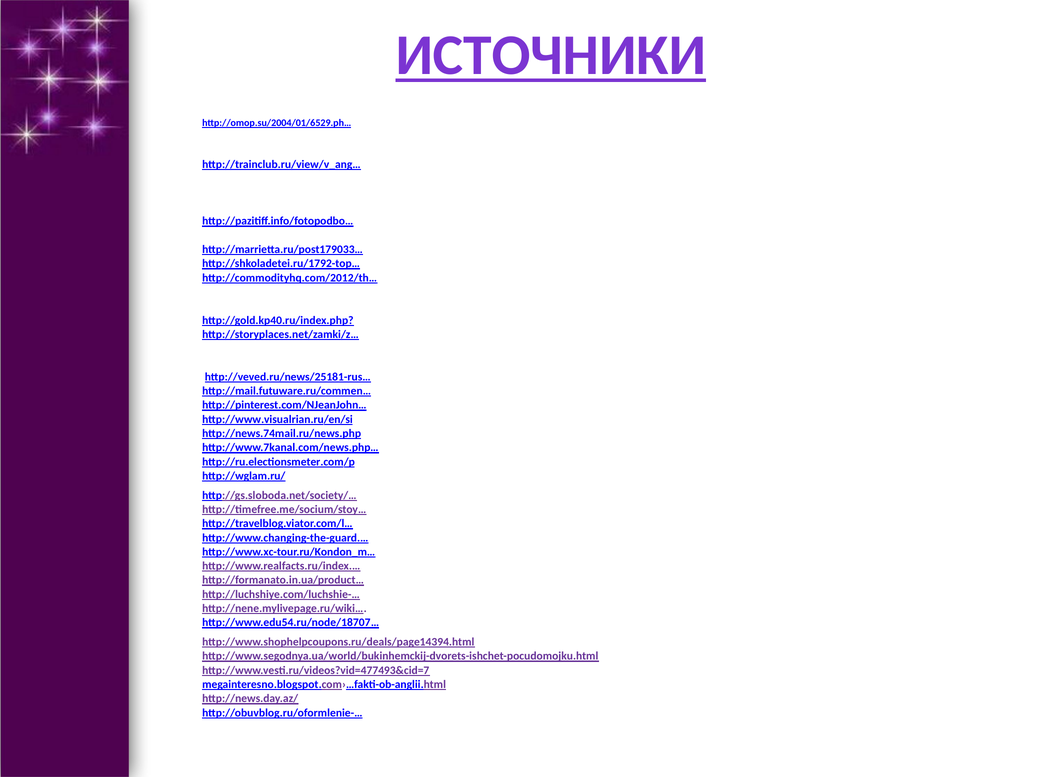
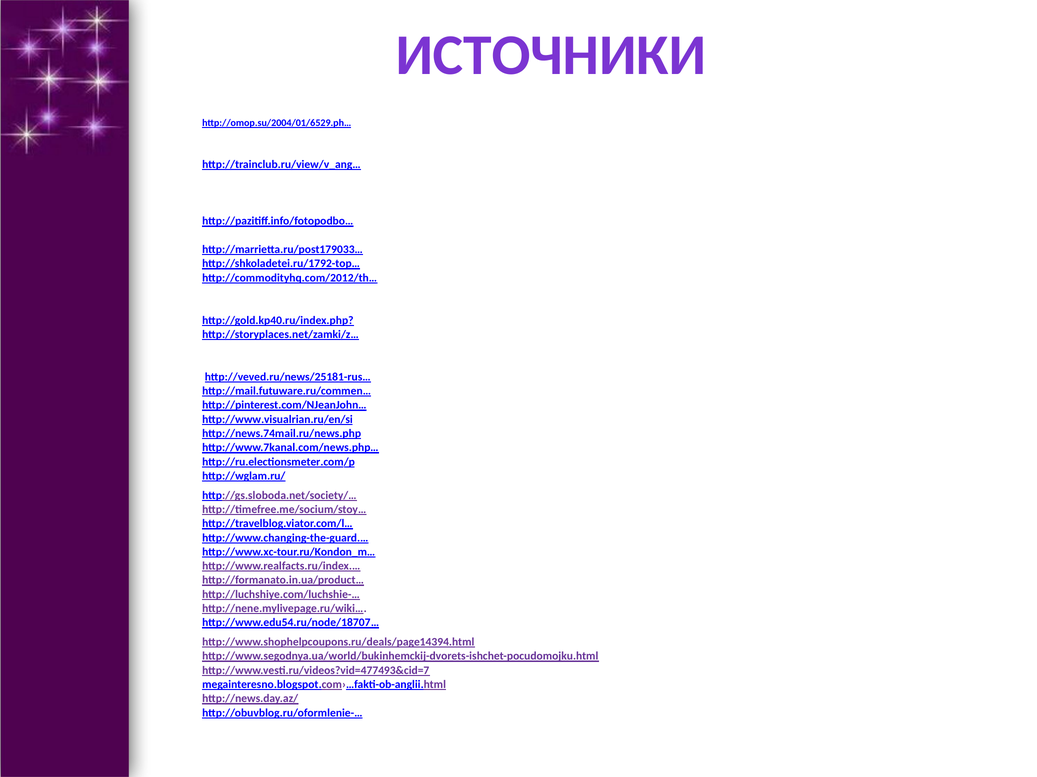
ИСТОЧНИКИ underline: present -> none
